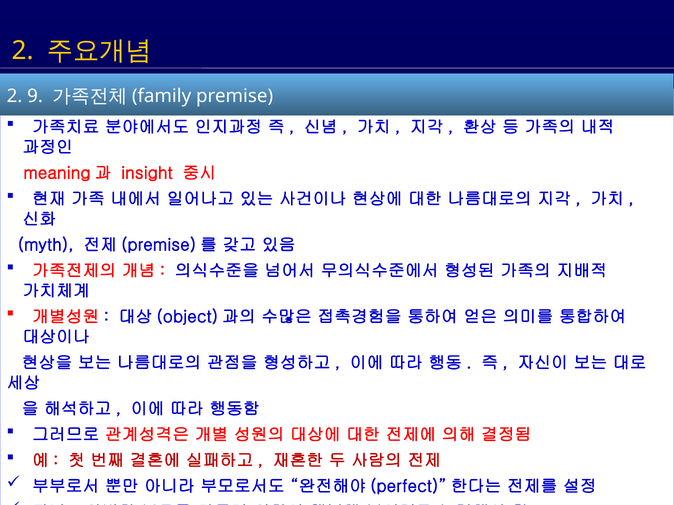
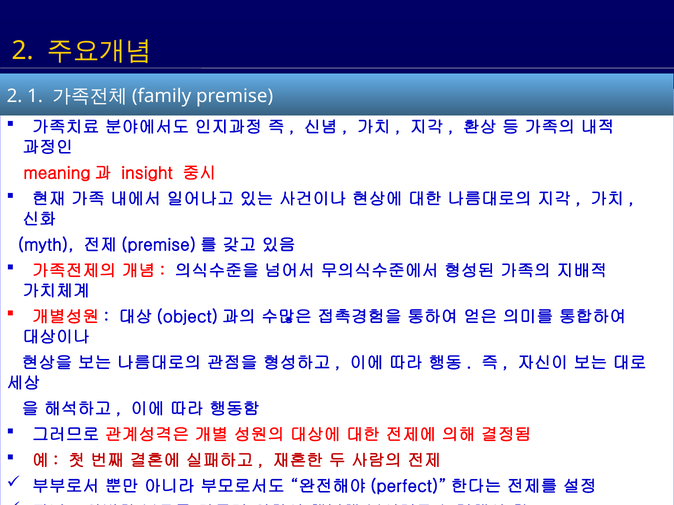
9: 9 -> 1
